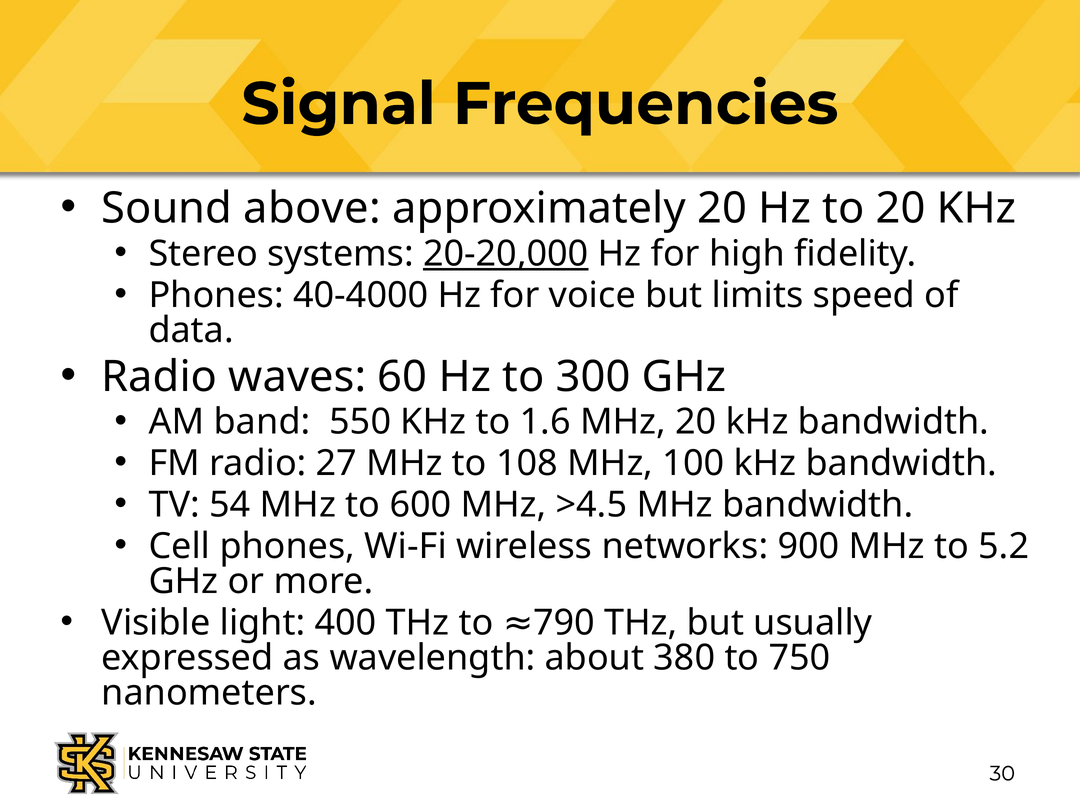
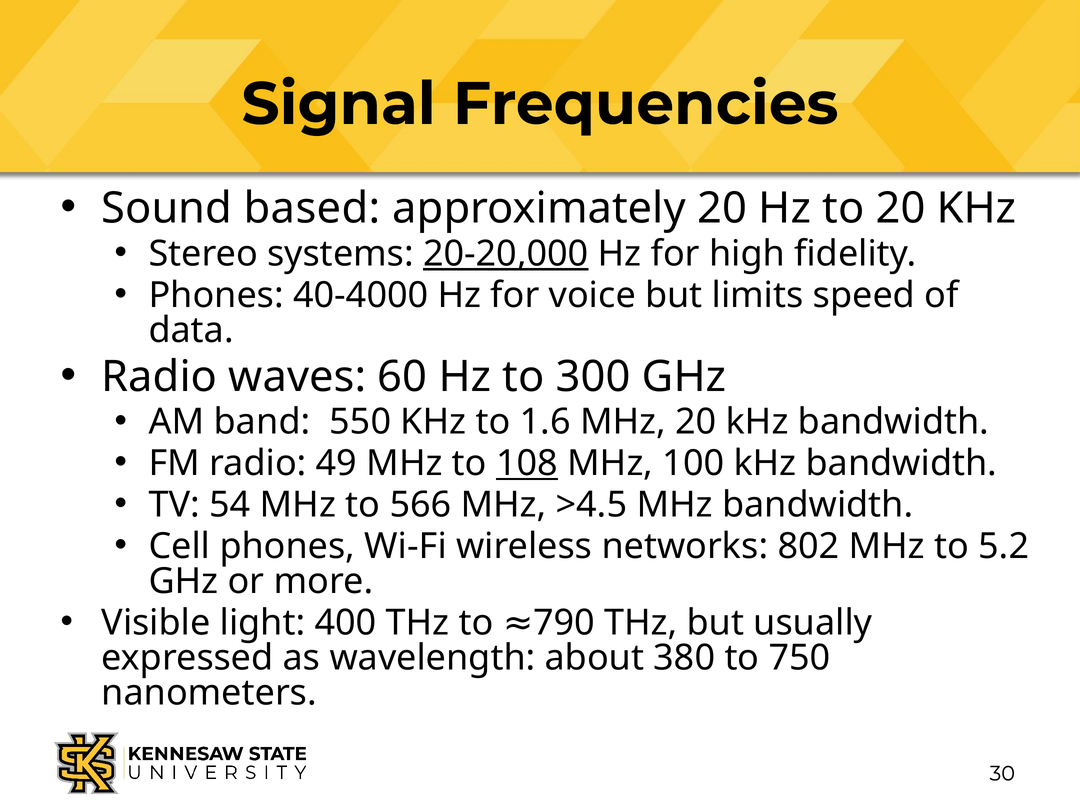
above: above -> based
27: 27 -> 49
108 underline: none -> present
600: 600 -> 566
900: 900 -> 802
